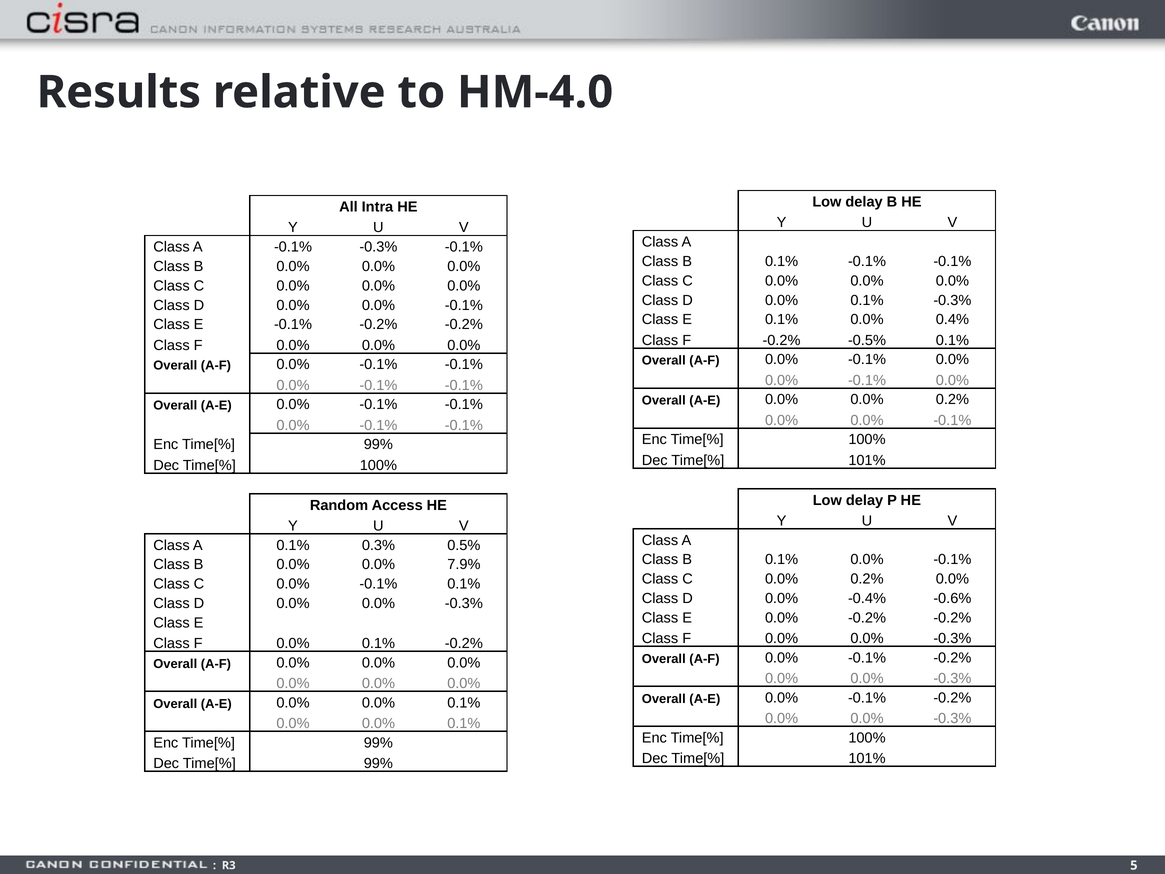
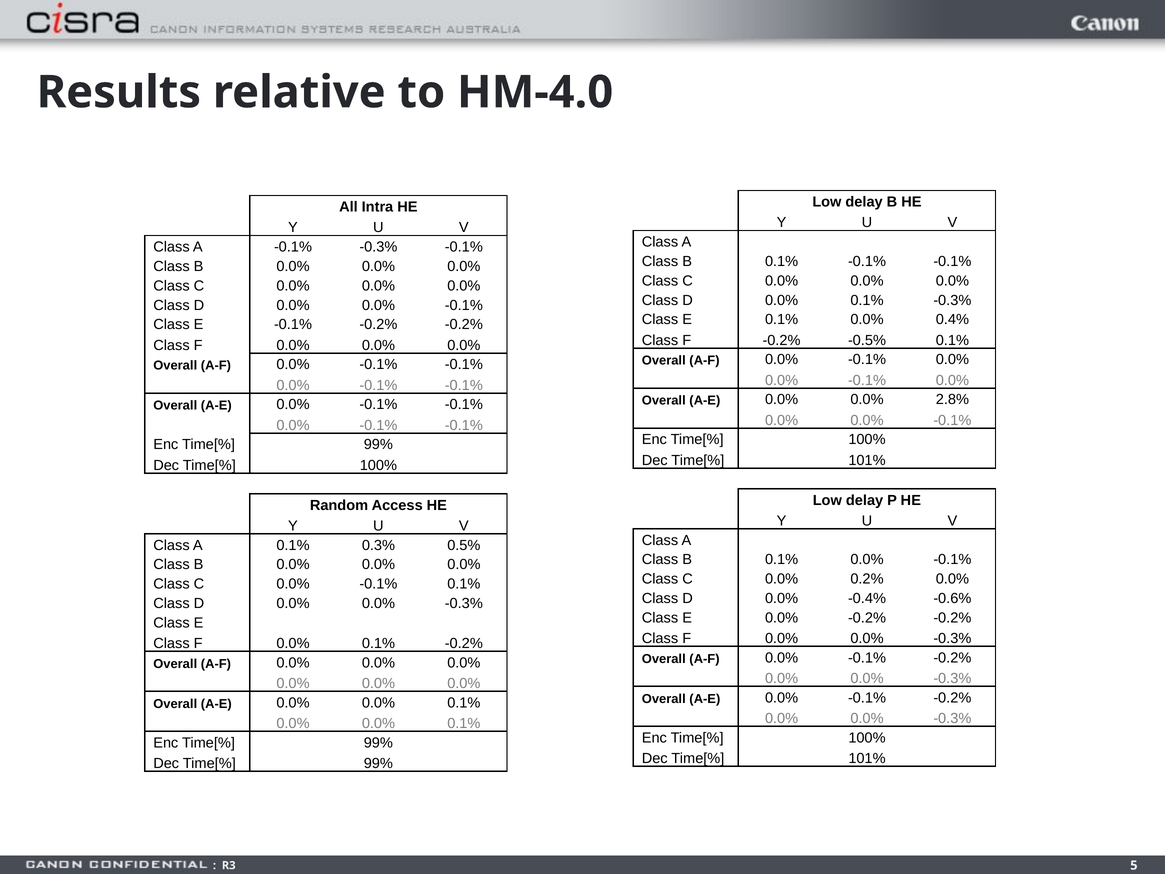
0.0% 0.0% 0.2%: 0.2% -> 2.8%
7.9% at (464, 564): 7.9% -> 0.0%
